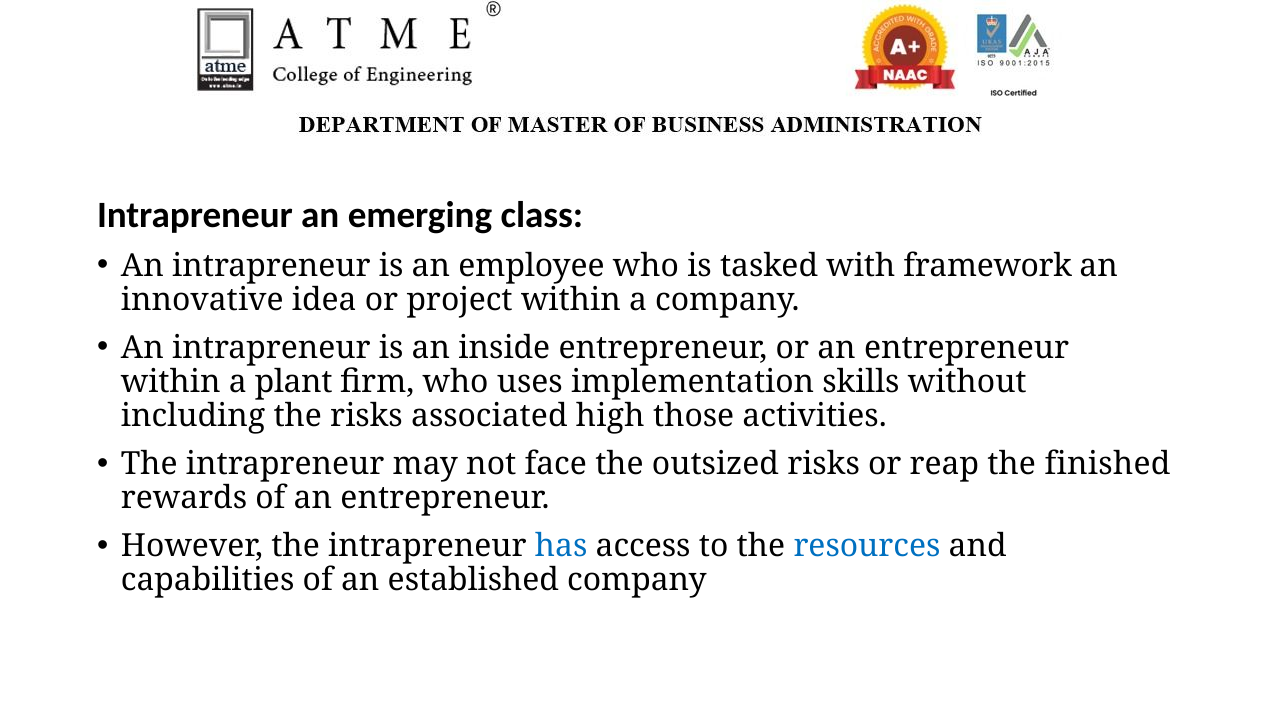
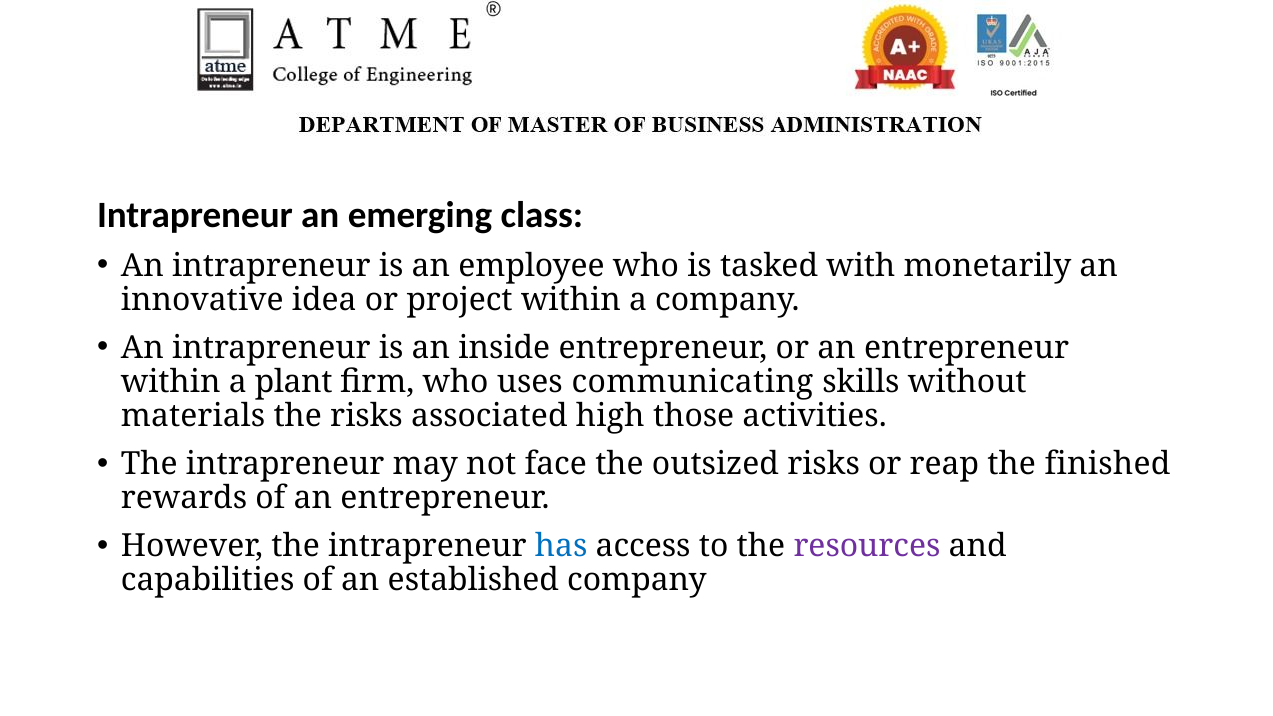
framework: framework -> monetarily
implementation: implementation -> communicating
including: including -> materials
resources colour: blue -> purple
